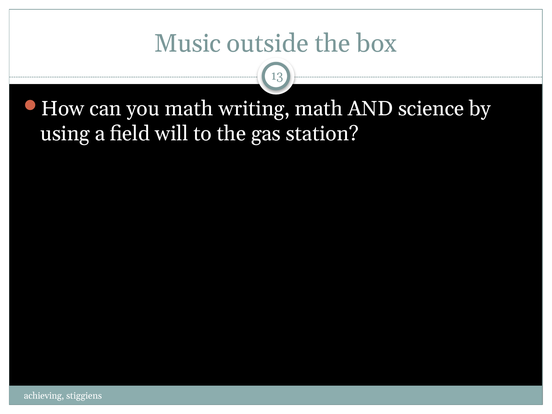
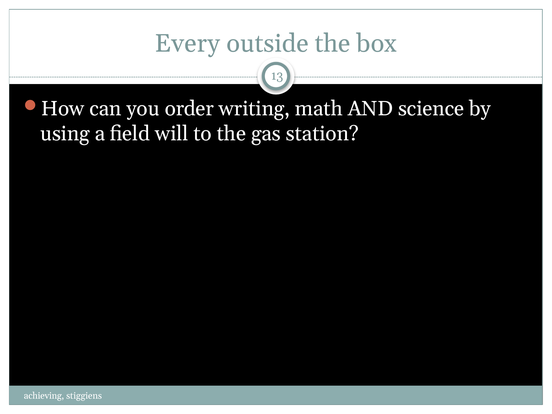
Music: Music -> Every
you math: math -> order
